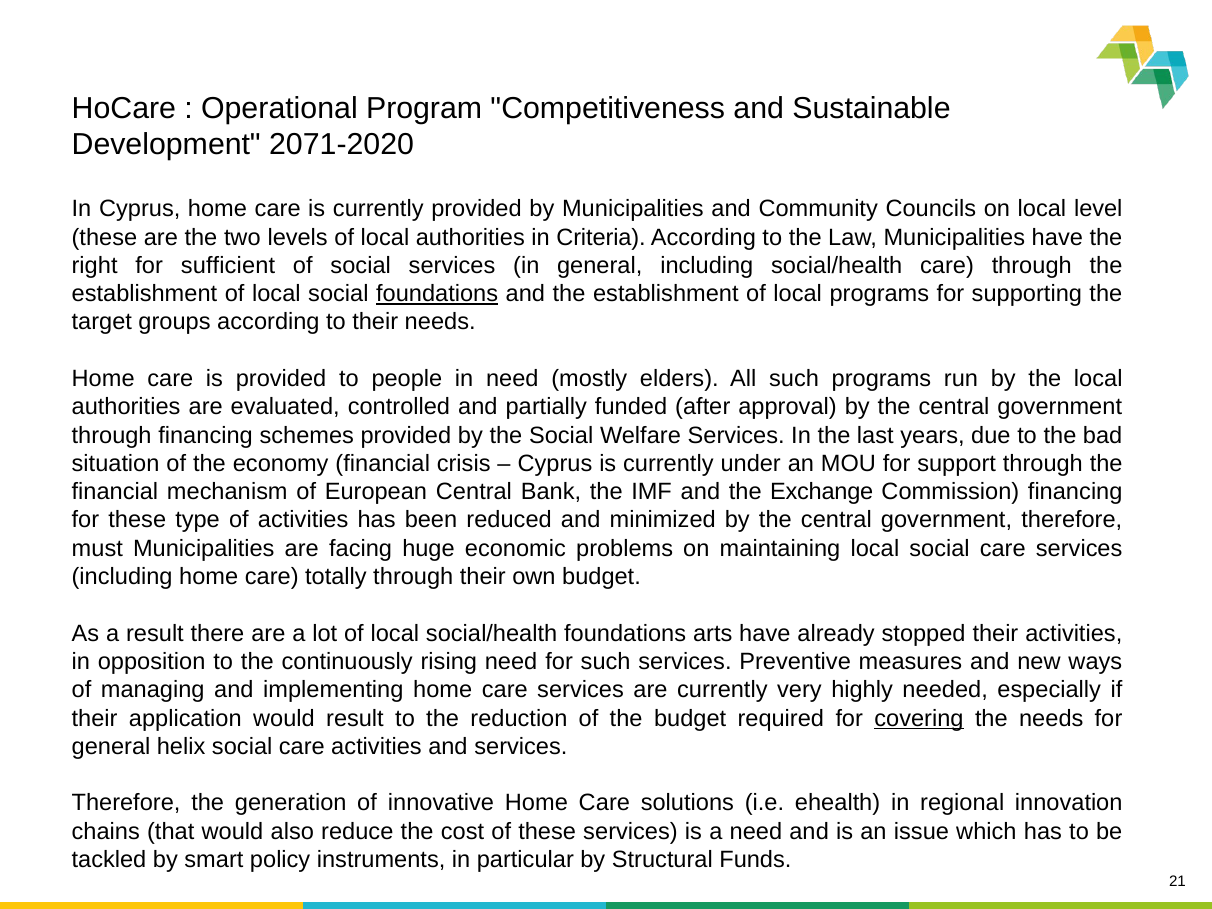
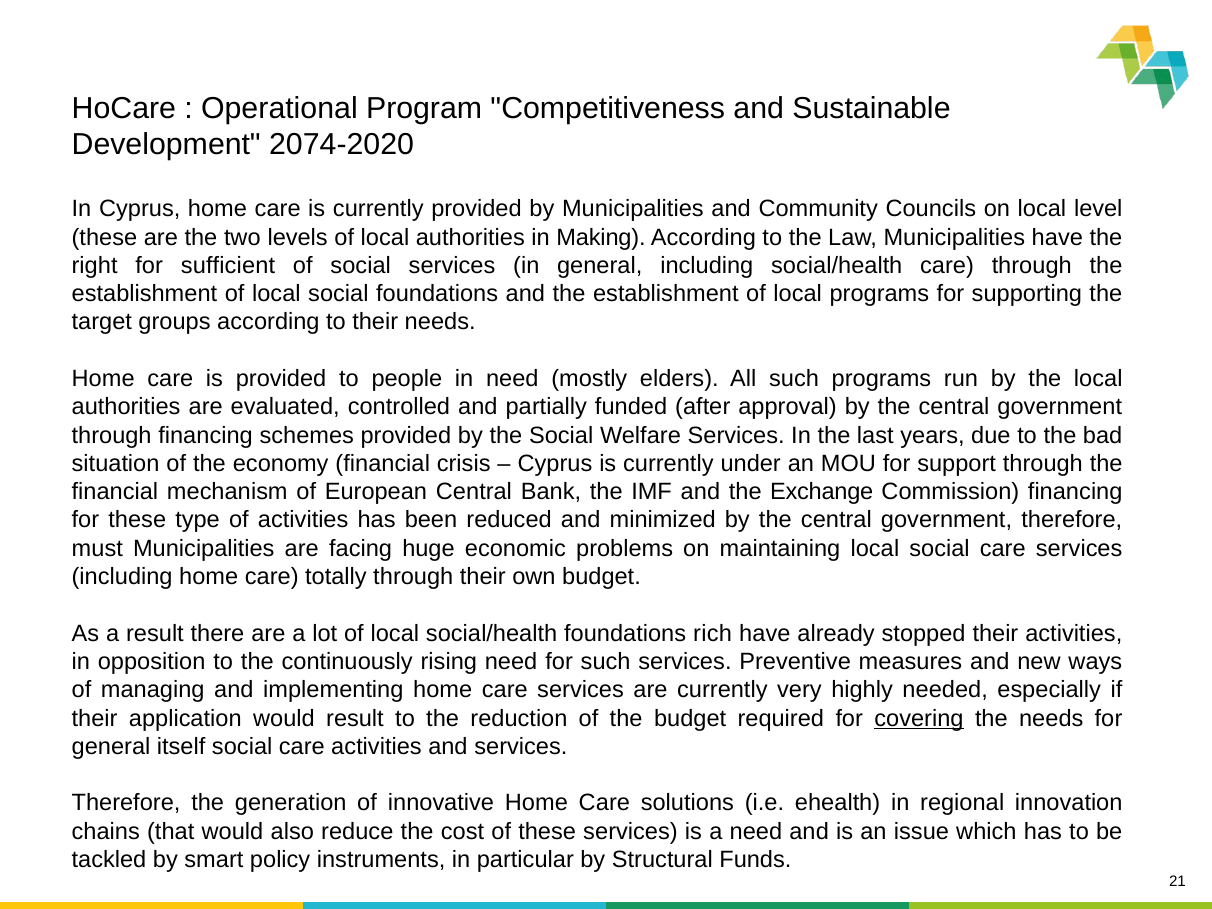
2071-2020: 2071-2020 -> 2074-2020
Criteria: Criteria -> Making
foundations at (437, 294) underline: present -> none
arts: arts -> rich
helix: helix -> itself
